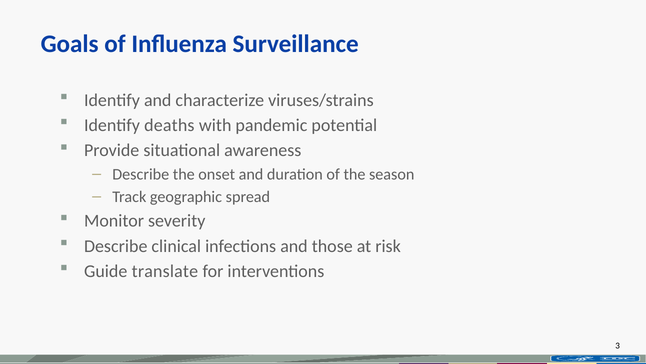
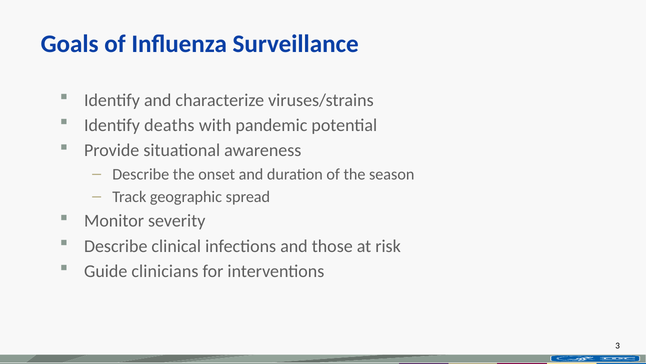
translate: translate -> clinicians
